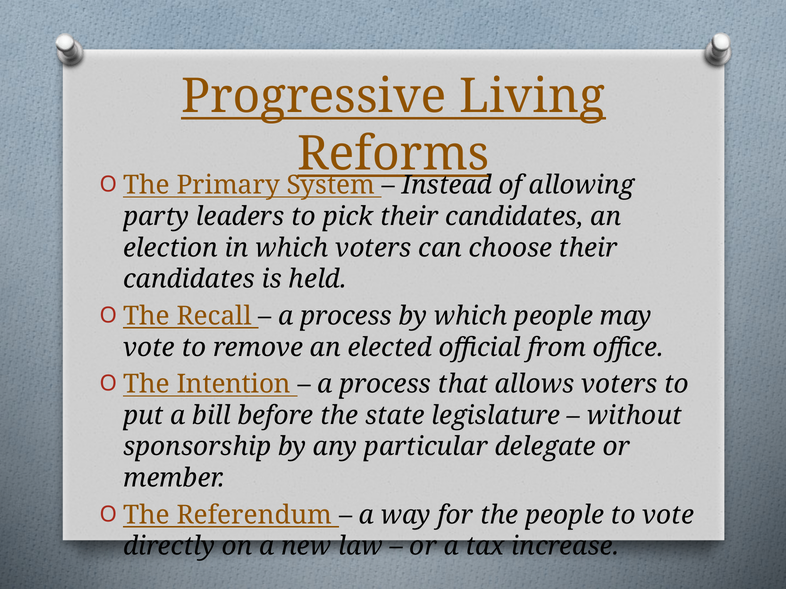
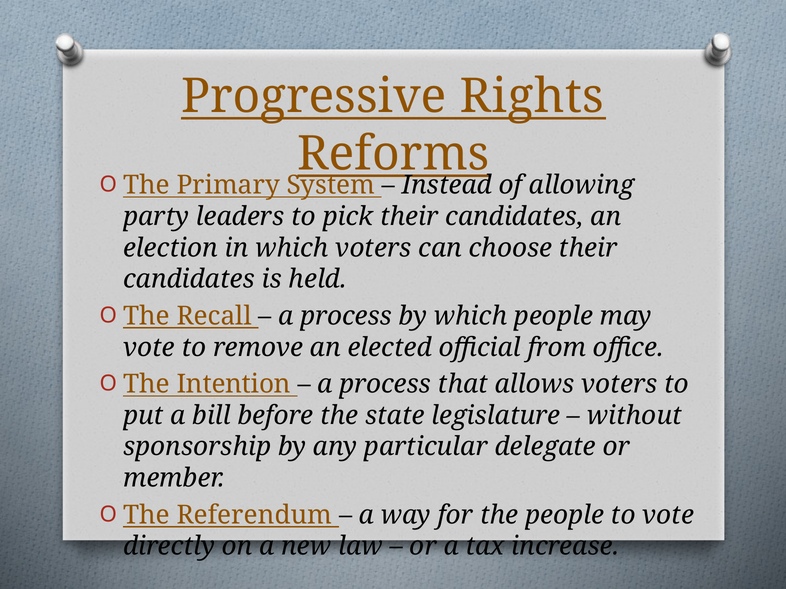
Living: Living -> Rights
